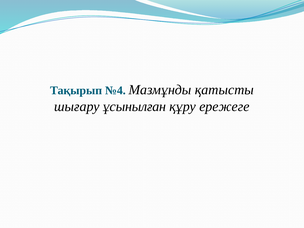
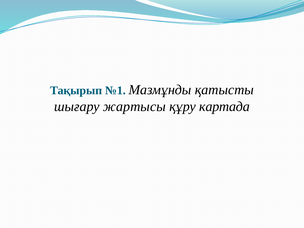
№4: №4 -> №1
ұсынылған: ұсынылған -> жартысы
ережеге: ережеге -> картада
